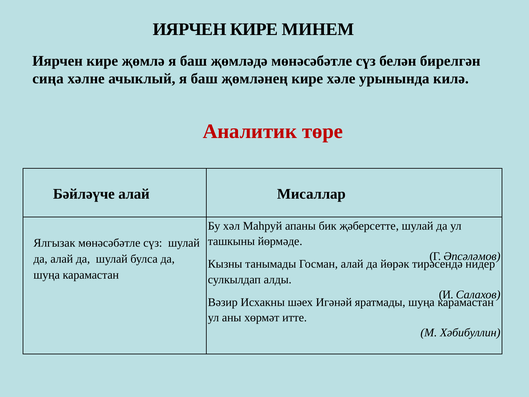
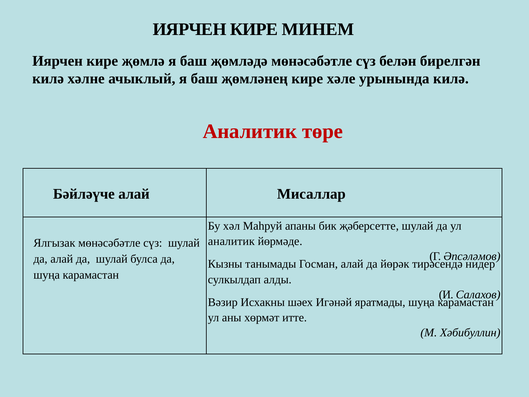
сиңа at (48, 78): сиңа -> килә
ташкыны at (231, 241): ташкыны -> аналитик
